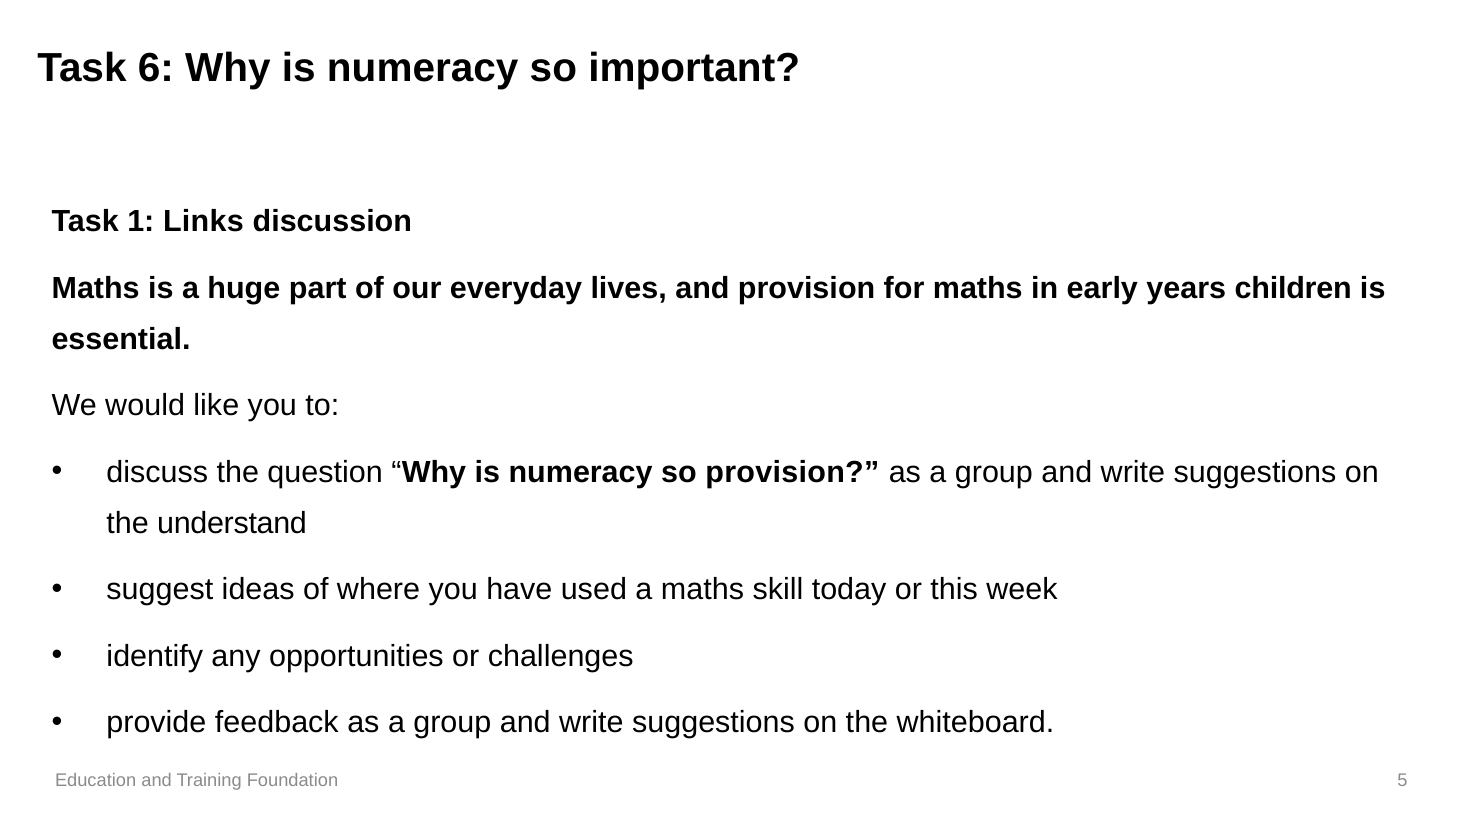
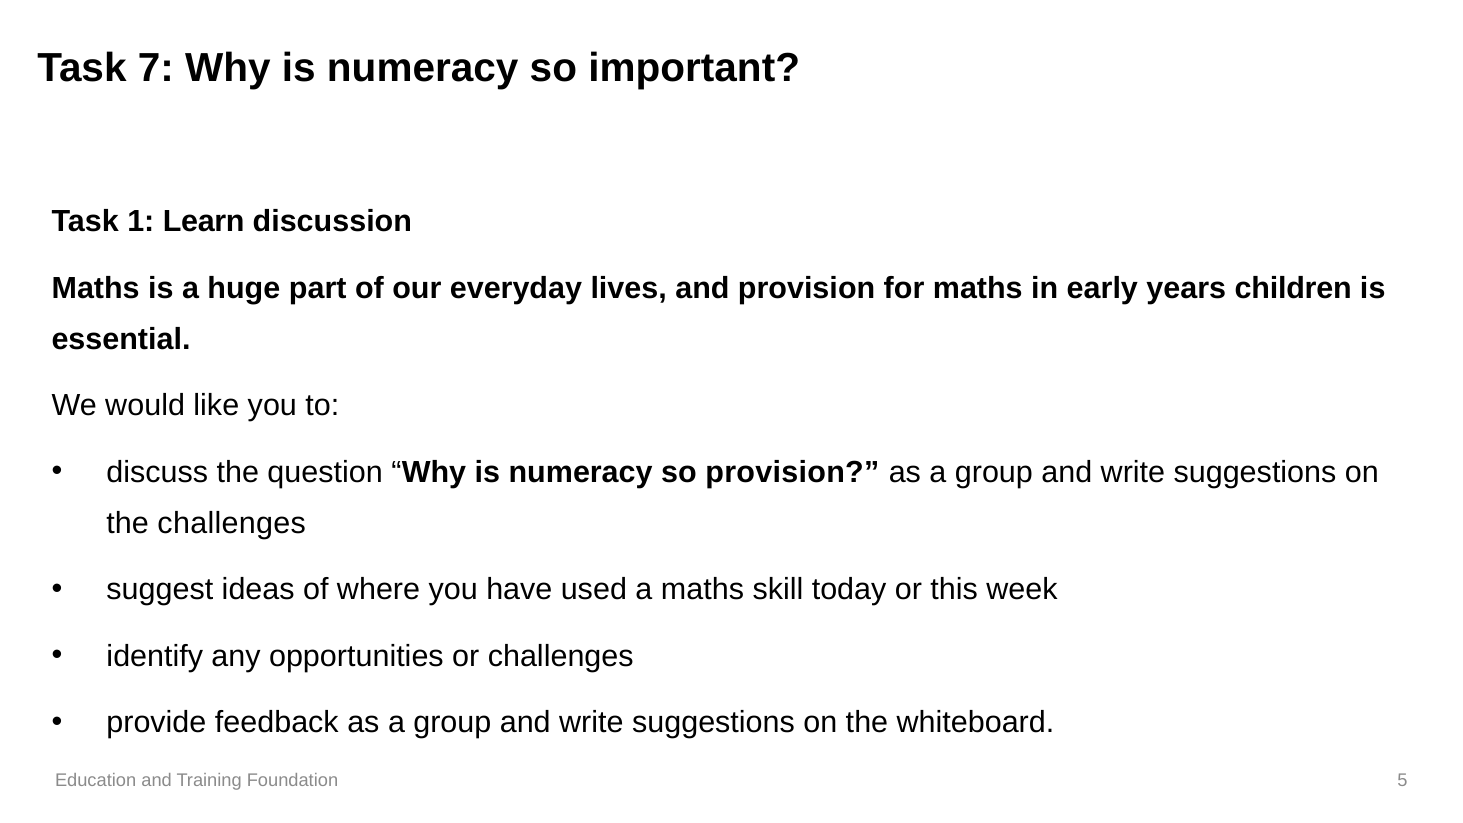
6: 6 -> 7
Links: Links -> Learn
the understand: understand -> challenges
